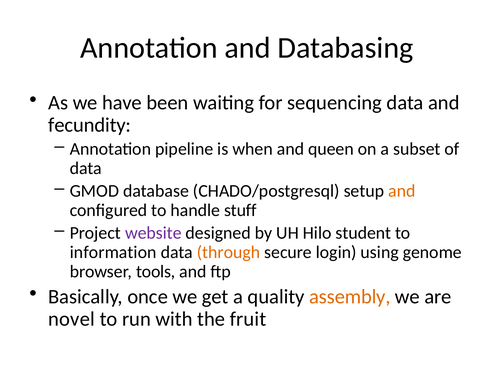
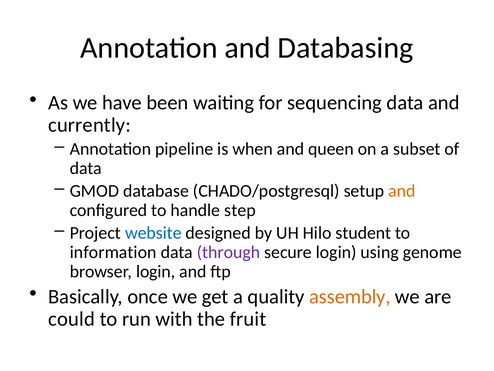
fecundity: fecundity -> currently
stuff: stuff -> step
website colour: purple -> blue
through colour: orange -> purple
browser tools: tools -> login
novel: novel -> could
